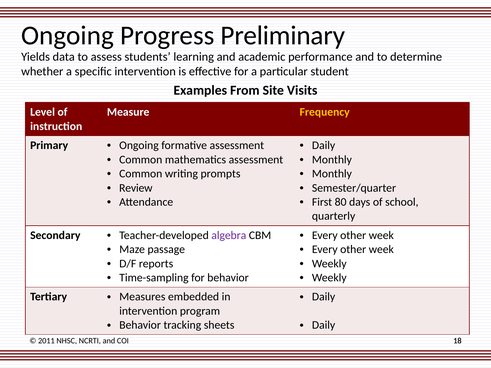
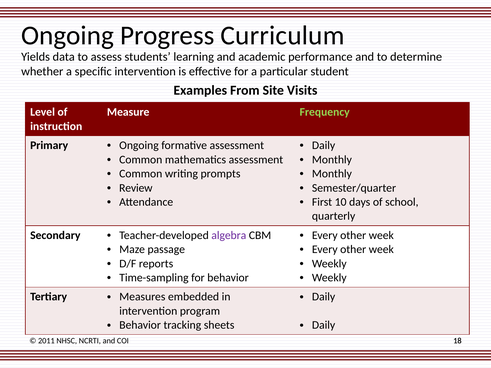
Preliminary: Preliminary -> Curriculum
Frequency colour: yellow -> light green
80: 80 -> 10
